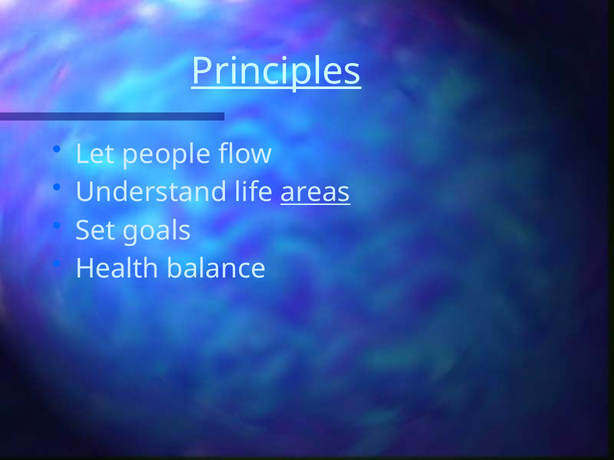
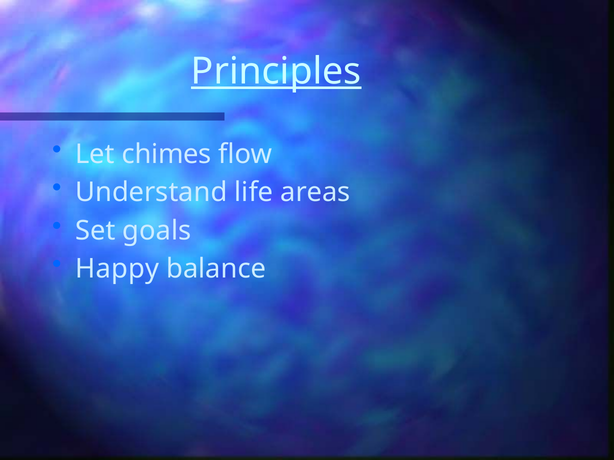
people: people -> chimes
areas underline: present -> none
Health: Health -> Happy
